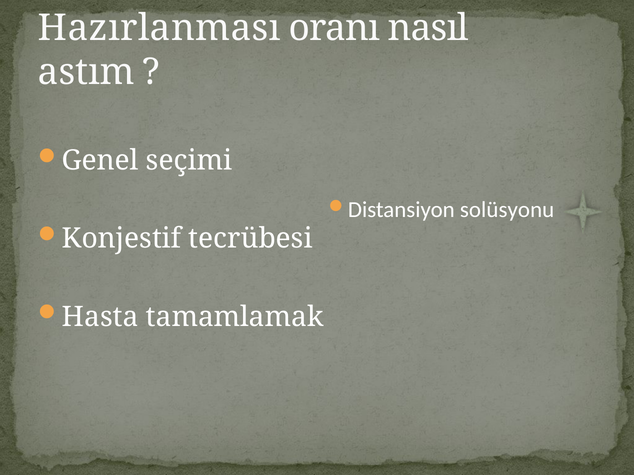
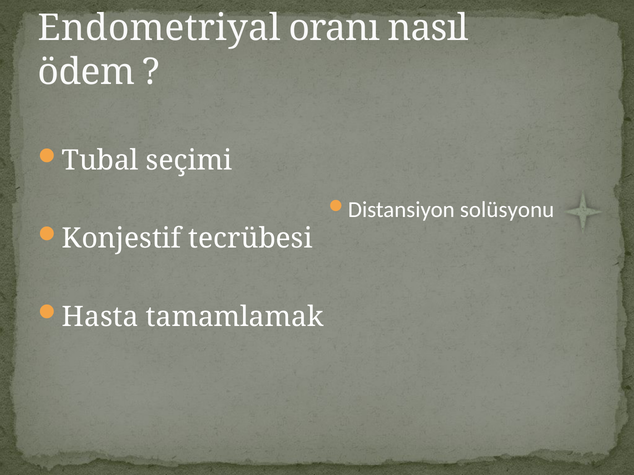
Hazırlanması: Hazırlanması -> Endometriyal
astım: astım -> ödem
Genel: Genel -> Tubal
